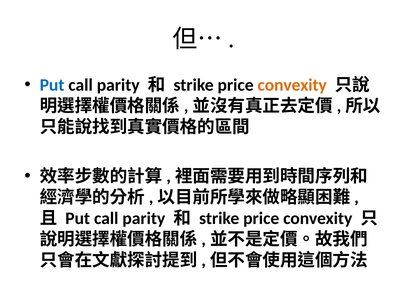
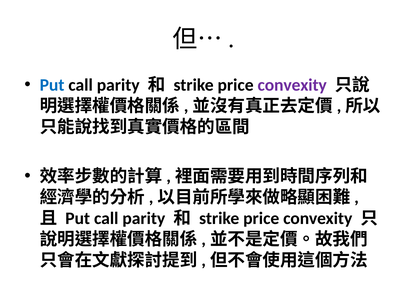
convexity at (292, 85) colour: orange -> purple
